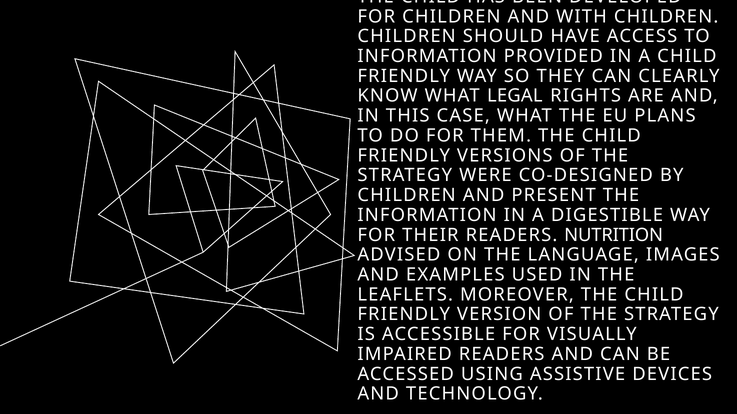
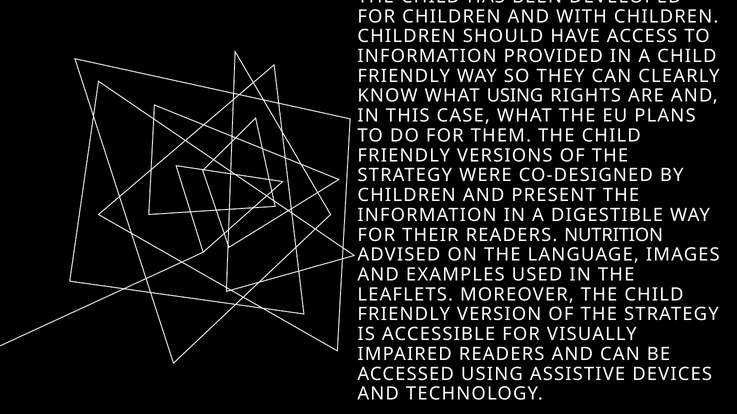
WHAT LEGAL: LEGAL -> USING
